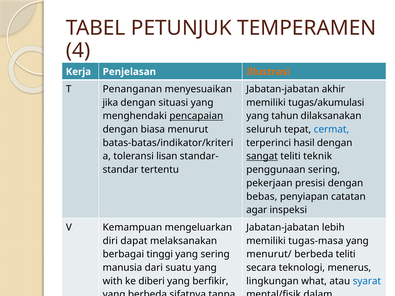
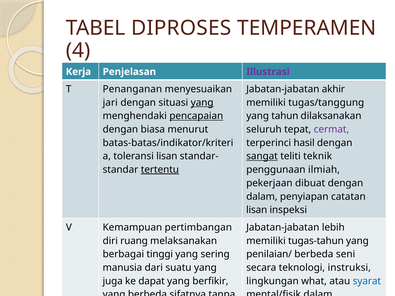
PETUNJUK: PETUNJUK -> DIPROSES
Illustrasi colour: orange -> purple
jika: jika -> jari
yang at (202, 103) underline: none -> present
tugas/akumulasi: tugas/akumulasi -> tugas/tanggung
cermat colour: blue -> purple
tertentu underline: none -> present
penggunaan sering: sering -> ilmiah
presisi: presisi -> dibuat
bebas at (262, 197): bebas -> dalam
agar at (257, 210): agar -> lisan
mengeluarkan: mengeluarkan -> pertimbangan
dapat: dapat -> ruang
tugas-masa: tugas-masa -> tugas-tahun
menurut/: menurut/ -> penilaian/
berbeda teliti: teliti -> seni
menerus: menerus -> instruksi
with: with -> juga
diberi: diberi -> dapat
